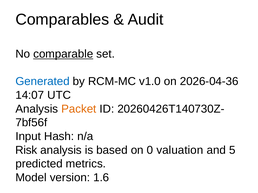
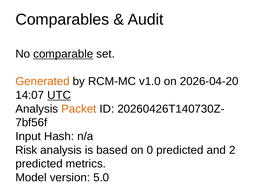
Generated colour: blue -> orange
2026-04-36: 2026-04-36 -> 2026-04-20
UTC underline: none -> present
0 valuation: valuation -> predicted
5: 5 -> 2
1.6: 1.6 -> 5.0
